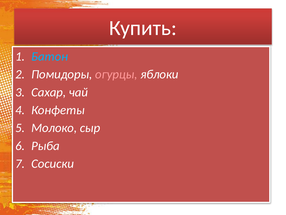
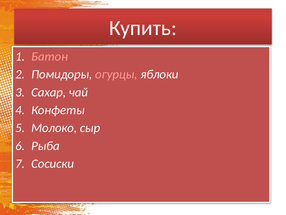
Батон colour: light blue -> pink
